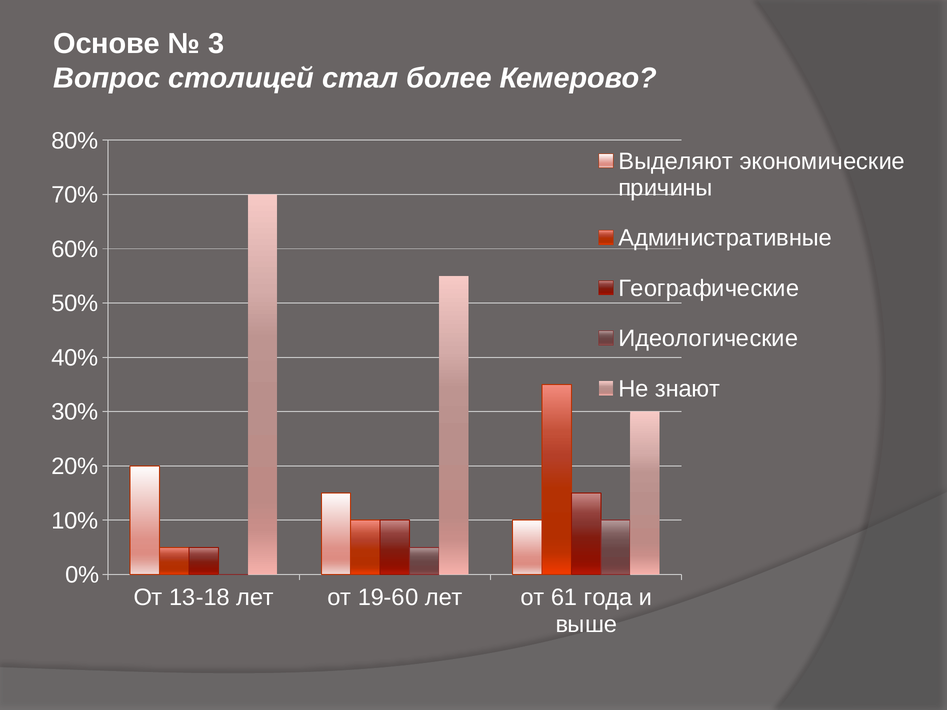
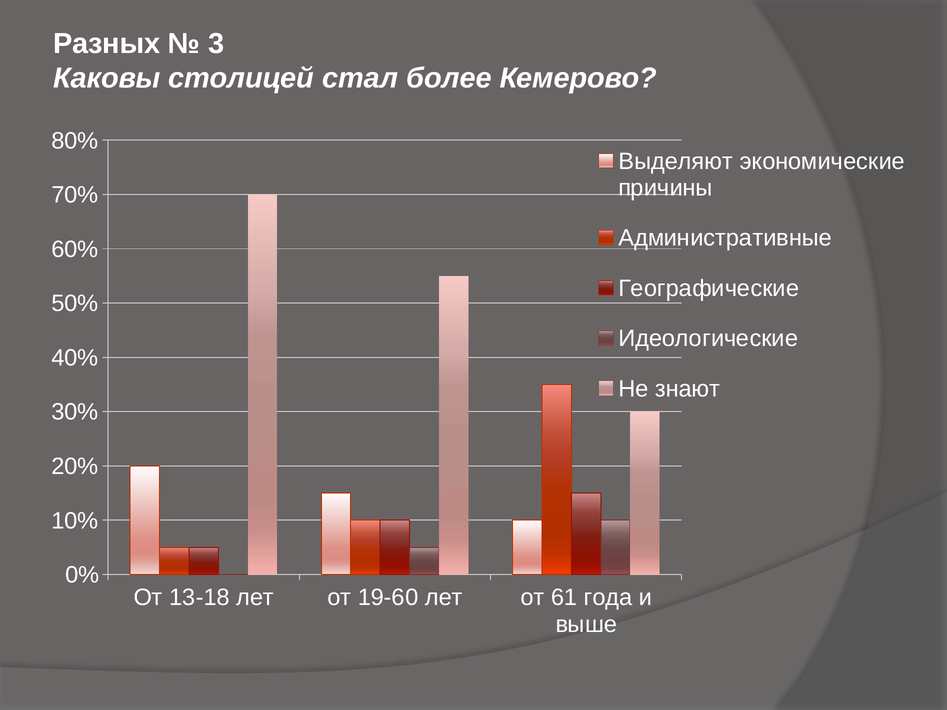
Основе: Основе -> Разных
Вопрос: Вопрос -> Каковы
